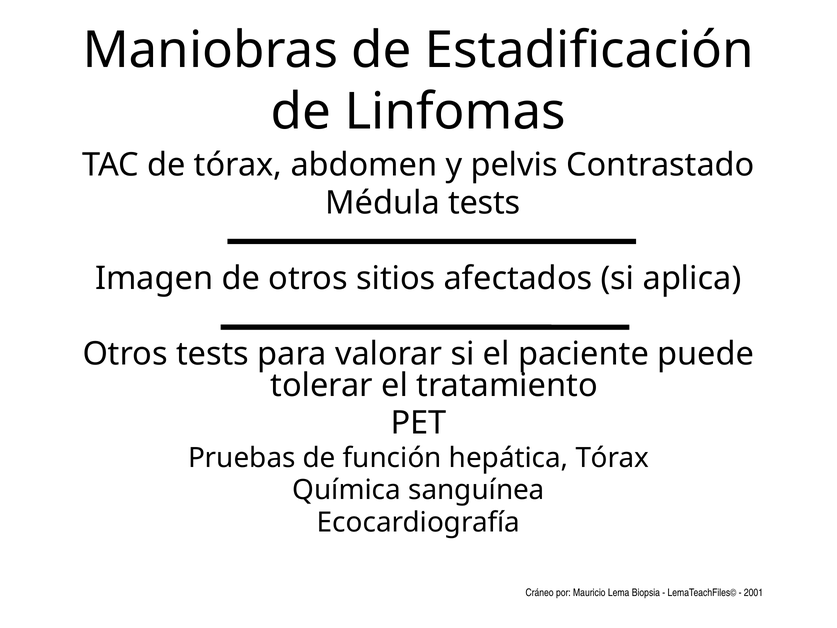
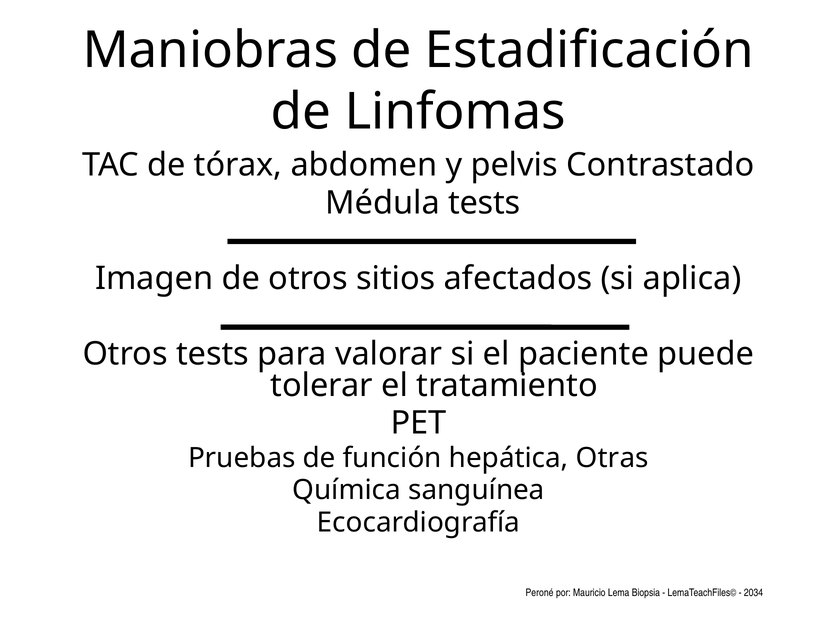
hepática Tórax: Tórax -> Otras
Cráneo: Cráneo -> Peroné
2001: 2001 -> 2034
